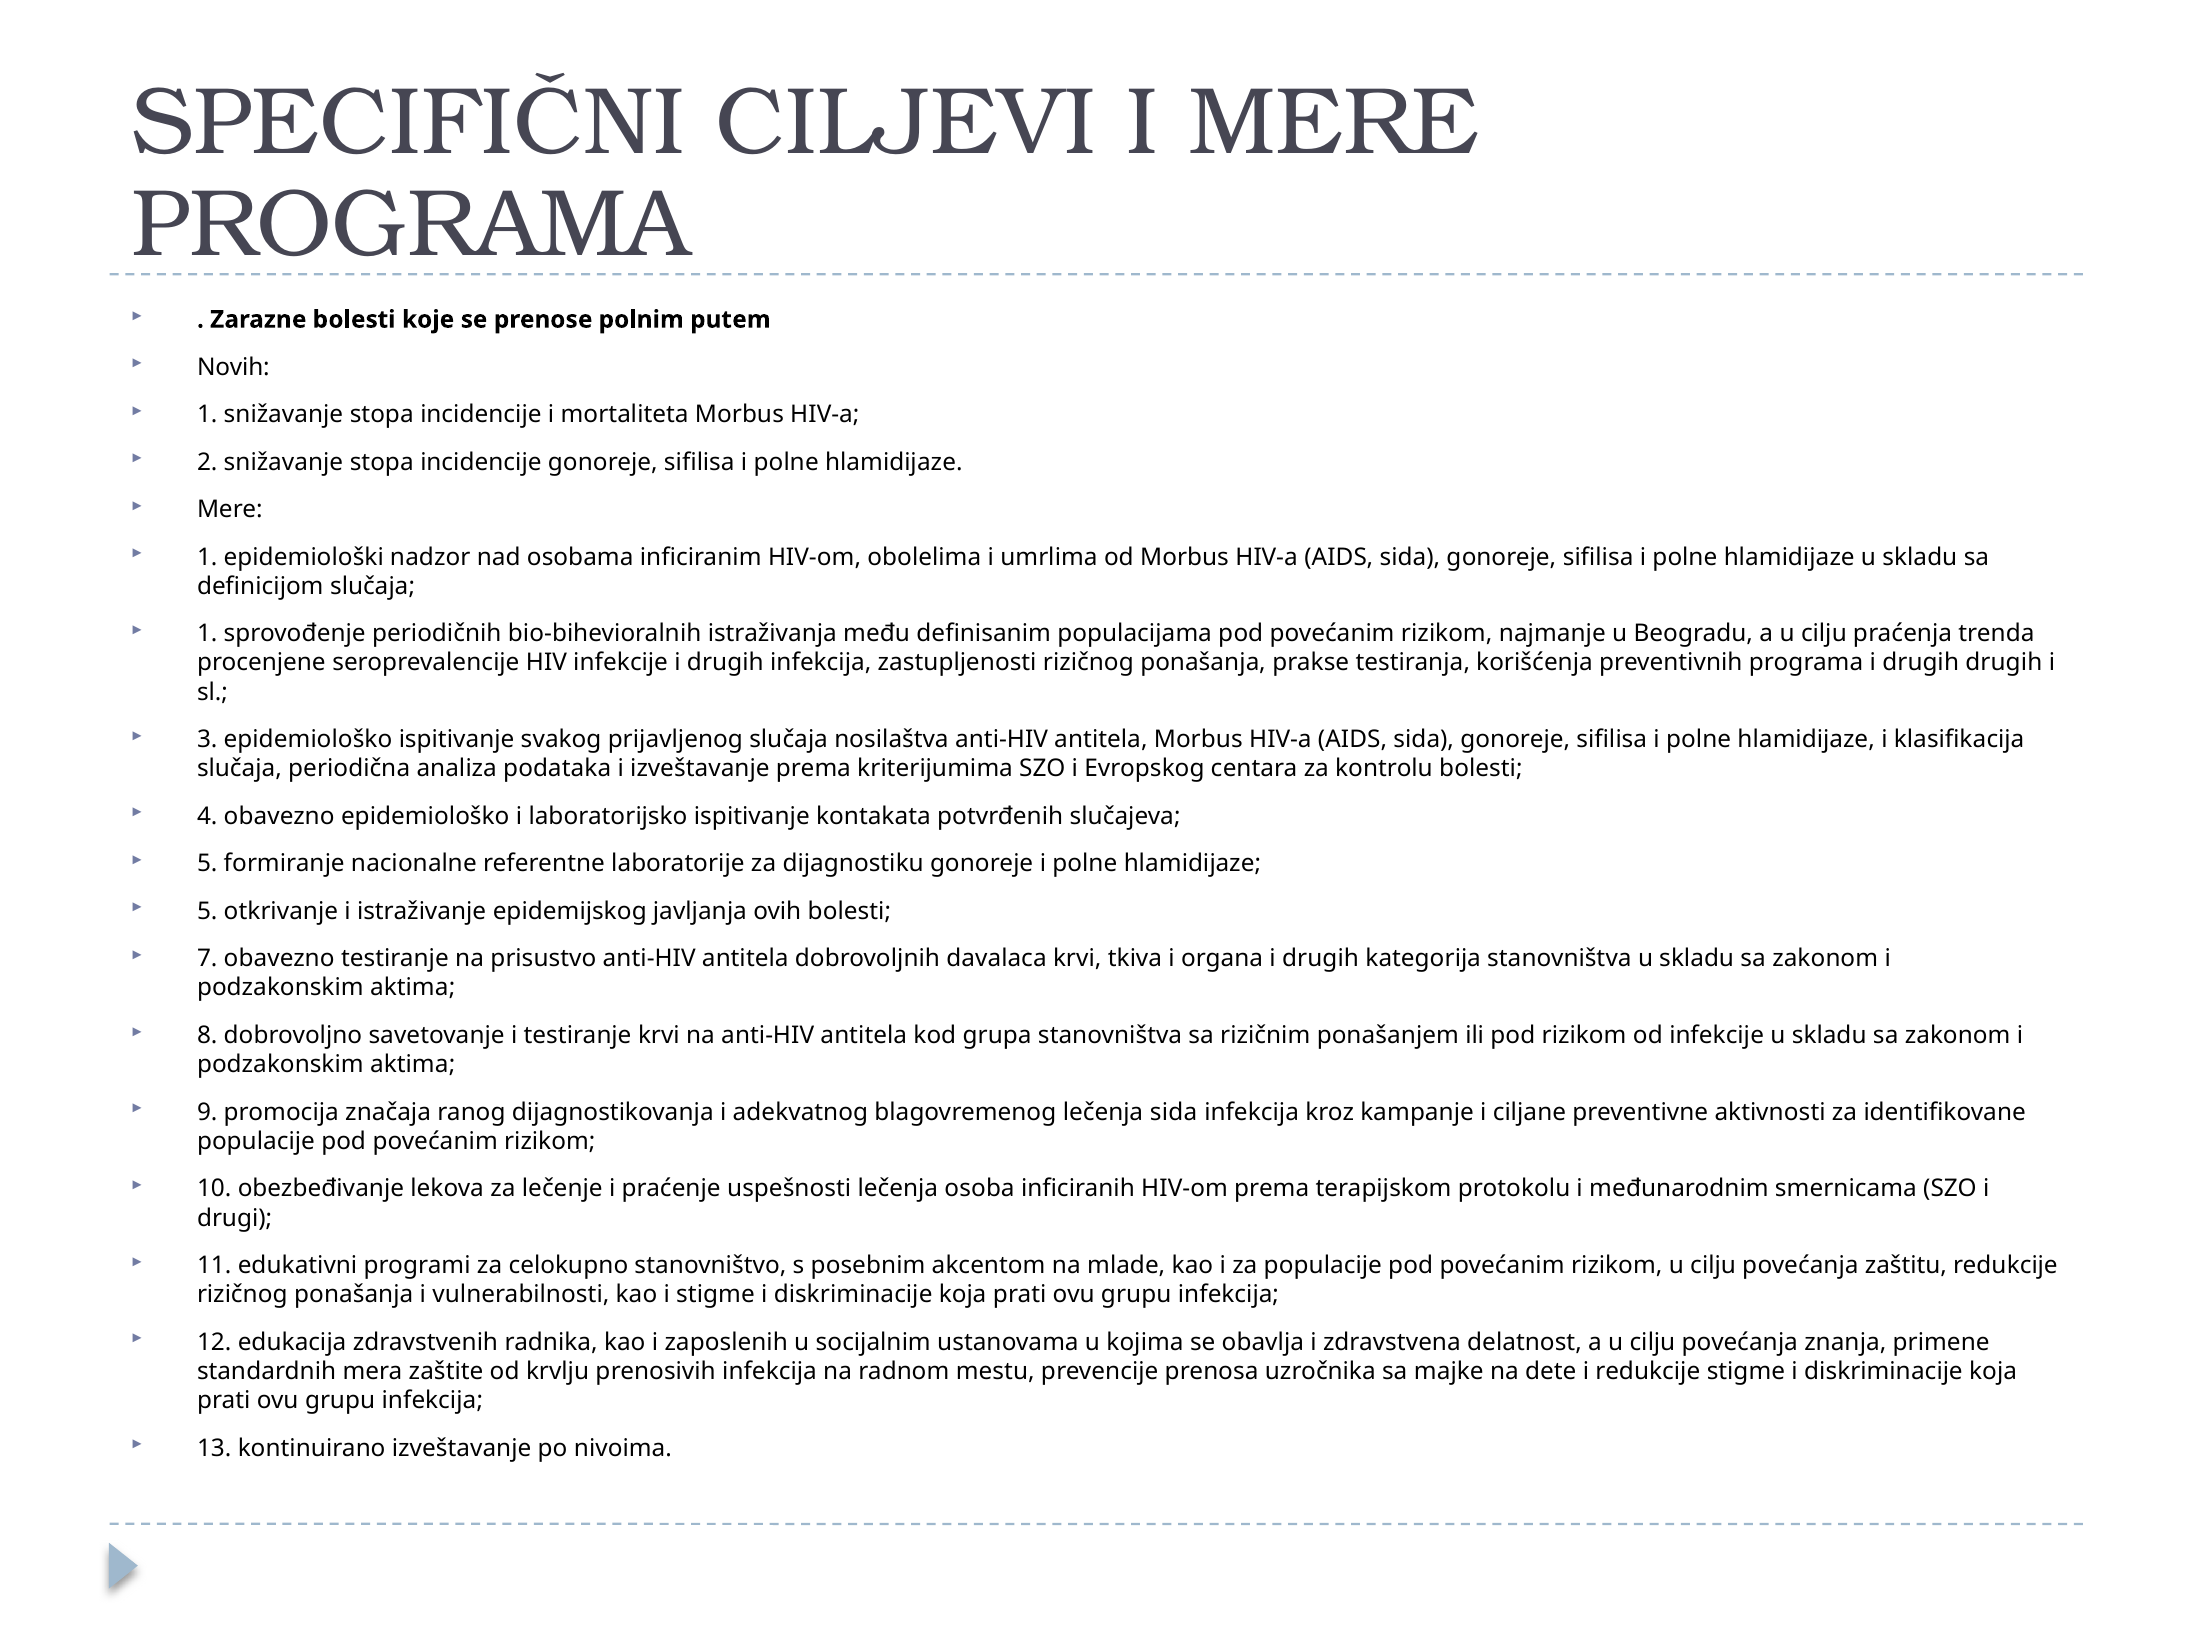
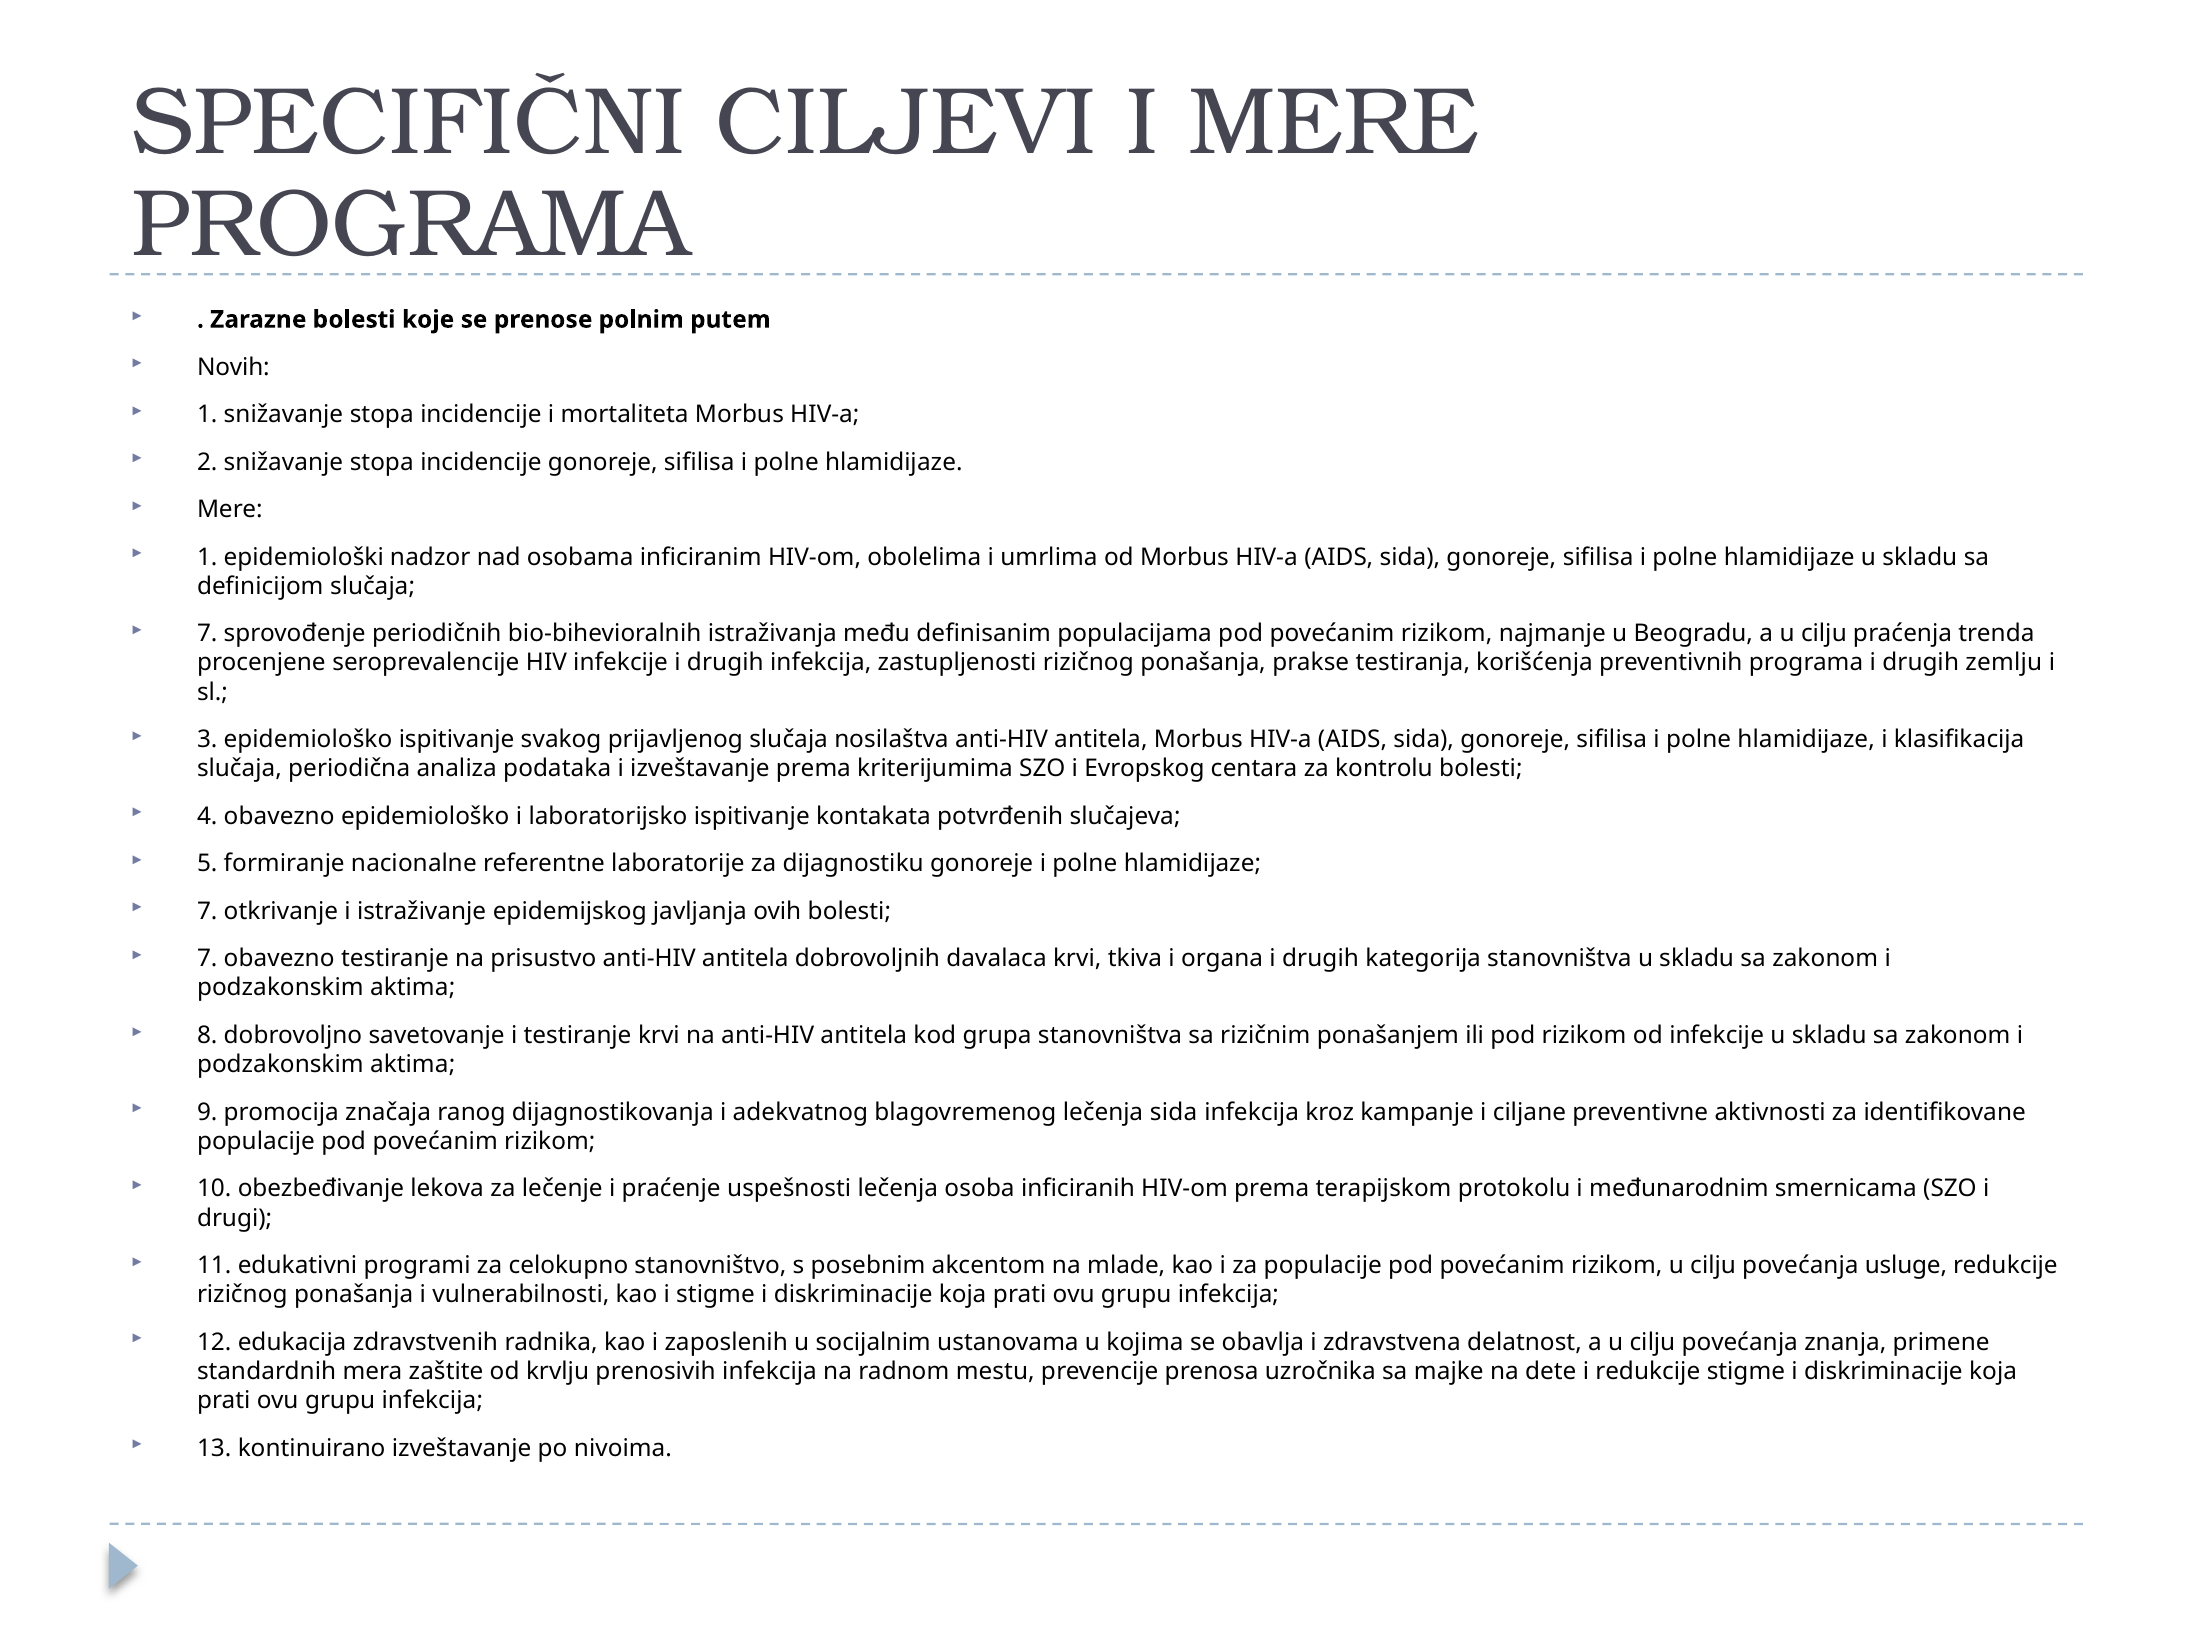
1 at (207, 634): 1 -> 7
drugih drugih: drugih -> zemlju
5 at (207, 911): 5 -> 7
zaštitu: zaštitu -> usluge
